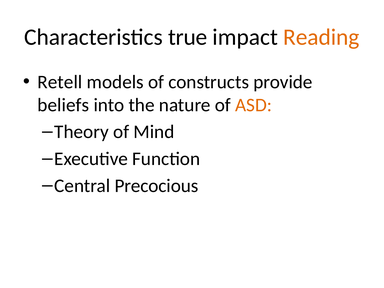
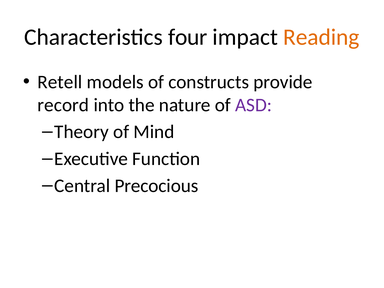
true: true -> four
beliefs: beliefs -> record
ASD colour: orange -> purple
